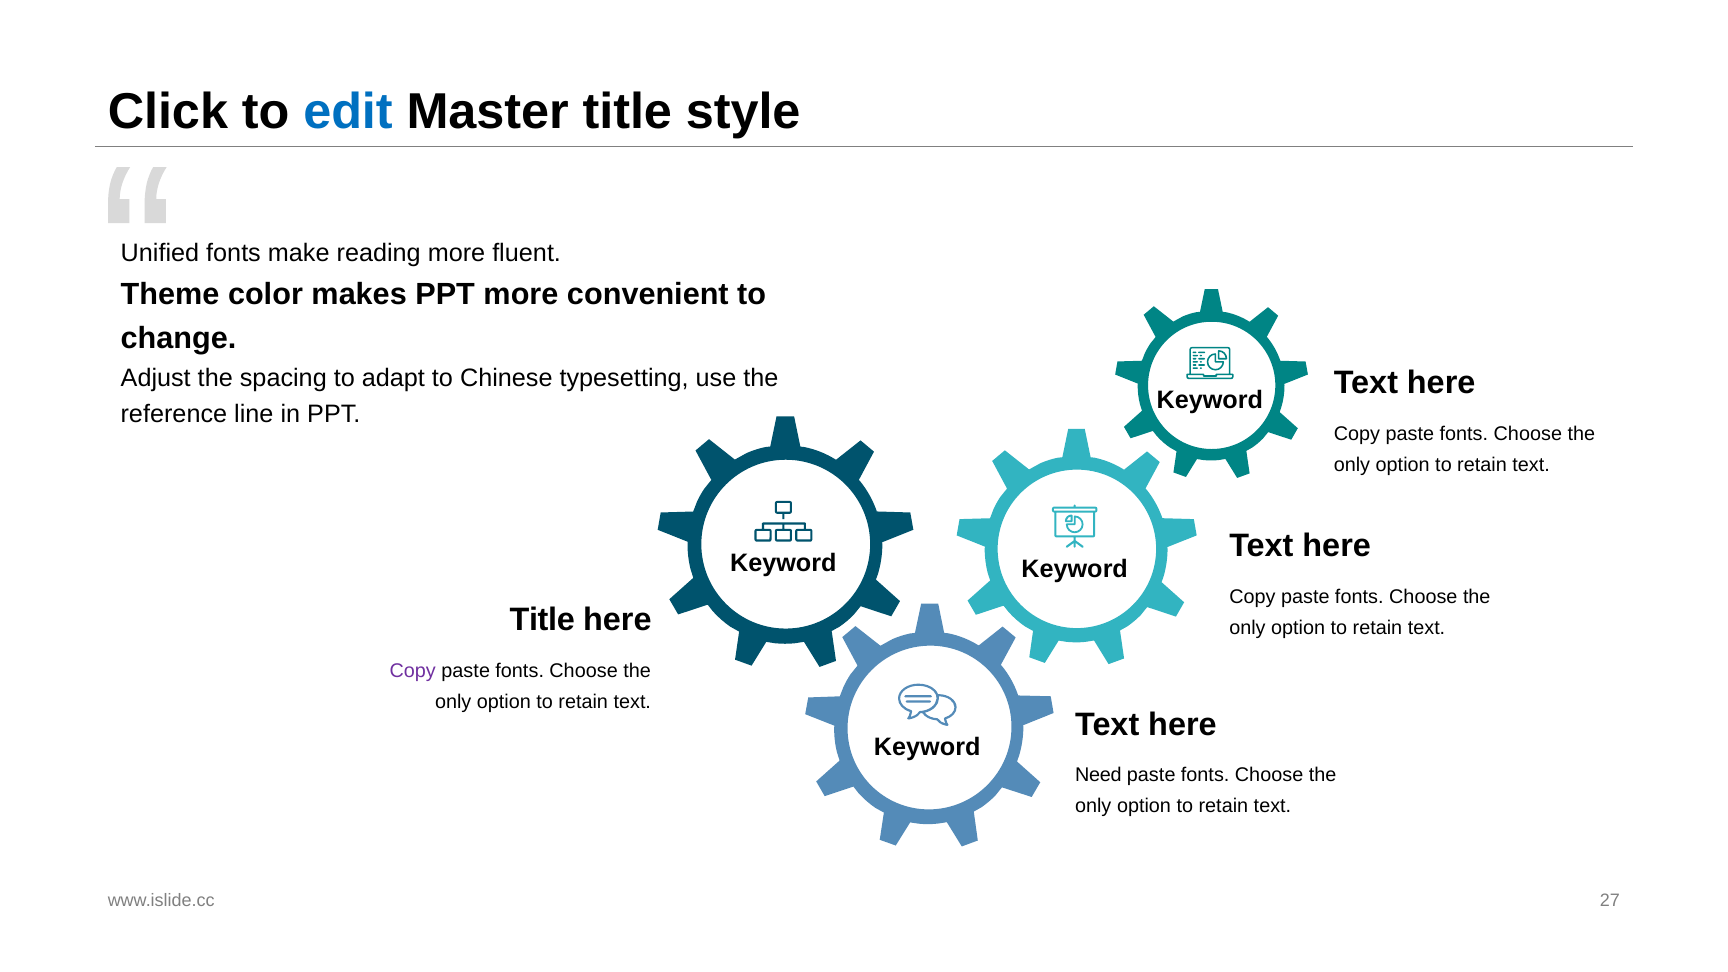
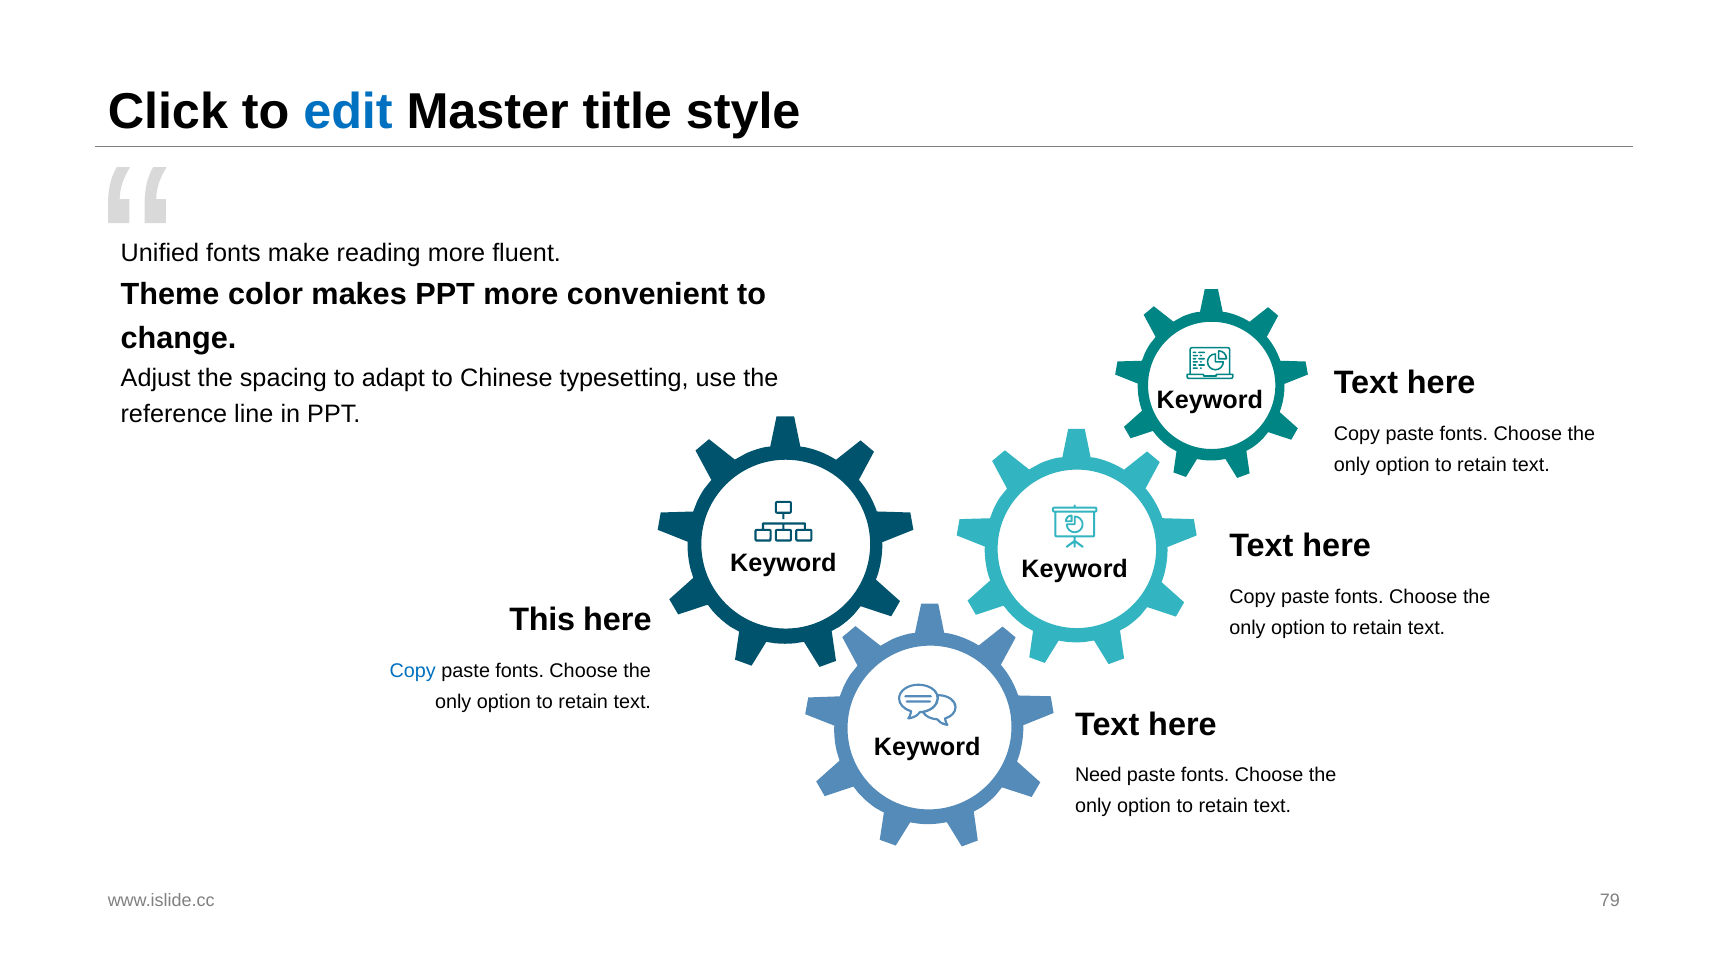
Title at (542, 620): Title -> This
Copy at (413, 671) colour: purple -> blue
27: 27 -> 79
